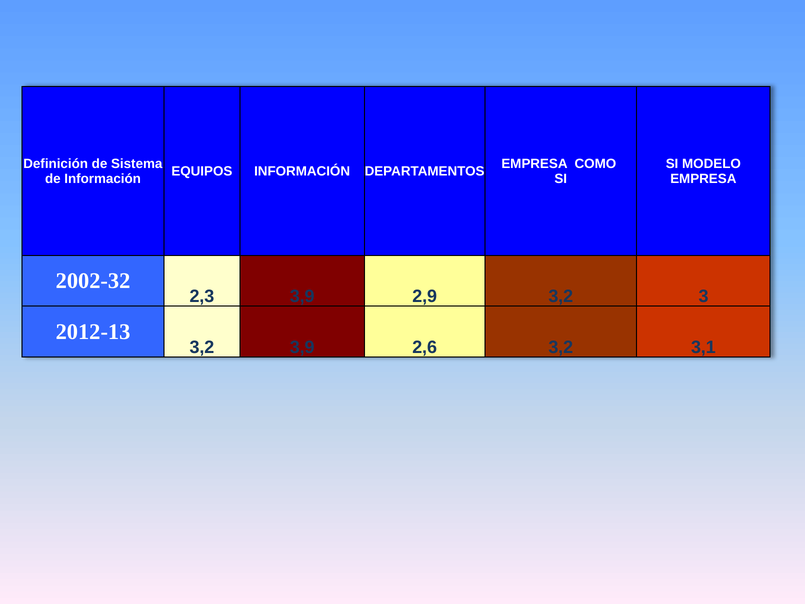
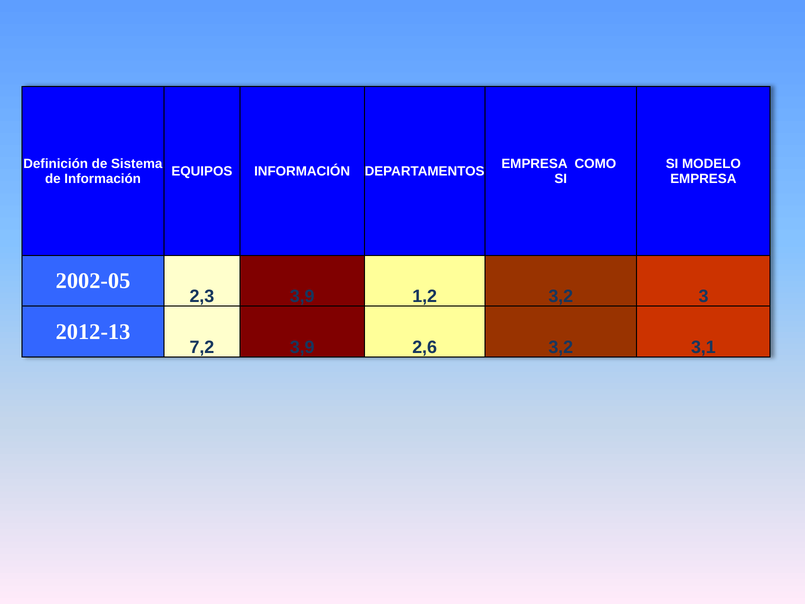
2002-32: 2002-32 -> 2002-05
2,9: 2,9 -> 1,2
3,2 at (202, 347): 3,2 -> 7,2
